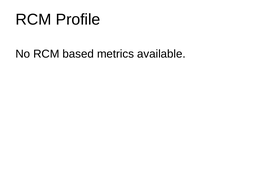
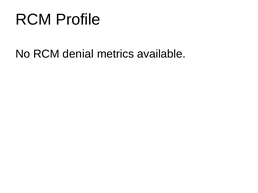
based: based -> denial
